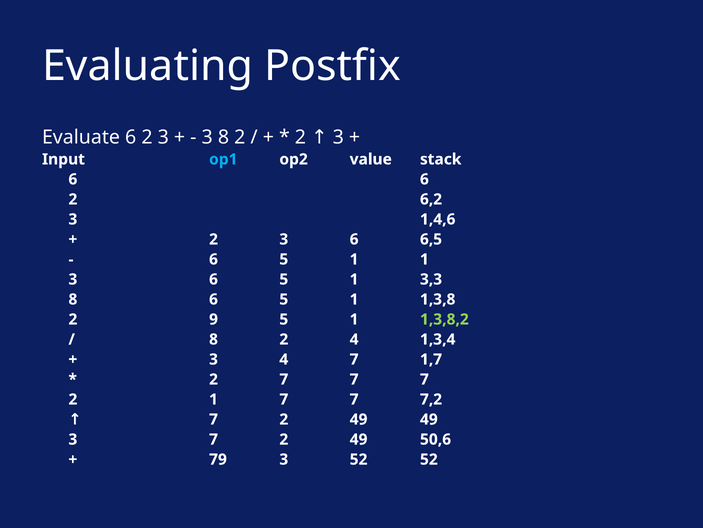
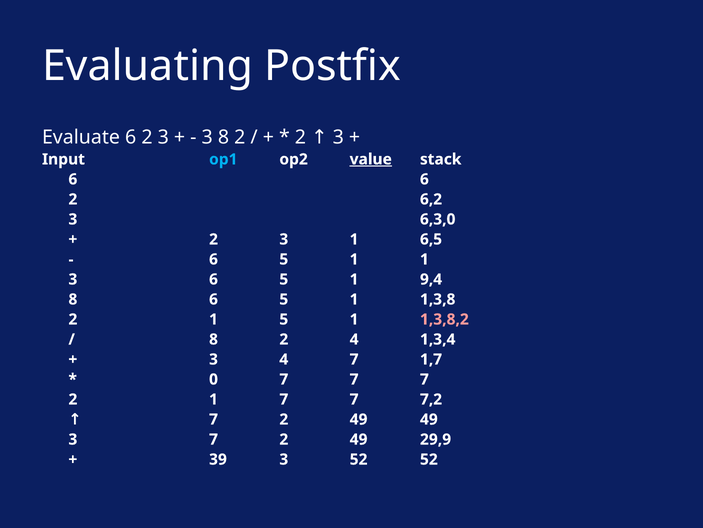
value underline: none -> present
1,4,6: 1,4,6 -> 6,3,0
2 3 6: 6 -> 1
3,3: 3,3 -> 9,4
9 at (214, 319): 9 -> 1
1,3,8,2 colour: light green -> pink
2 at (214, 379): 2 -> 0
50,6: 50,6 -> 29,9
79: 79 -> 39
